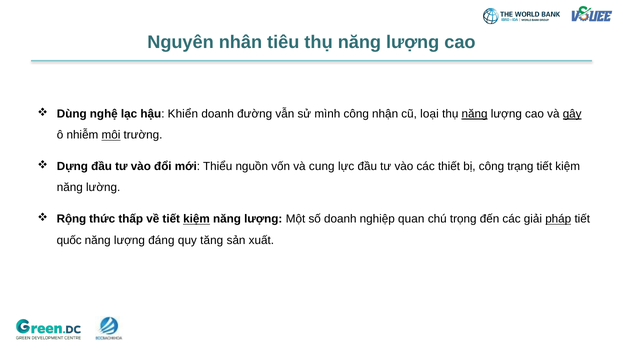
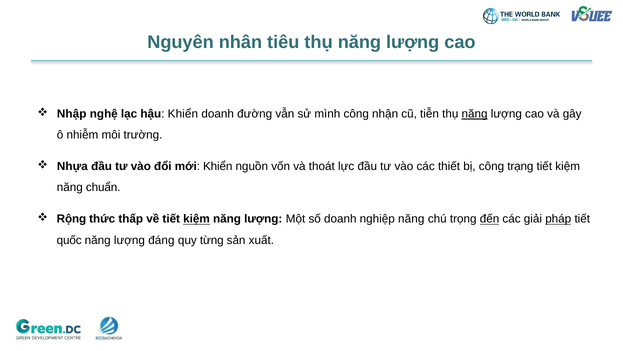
Dùng: Dùng -> Nhập
loại: loại -> tiễn
gây underline: present -> none
môi underline: present -> none
Dựng: Dựng -> Nhựa
mới Thiểu: Thiểu -> Khiển
cung: cung -> thoát
lường: lường -> chuẩn
nghiệp quan: quan -> năng
đến underline: none -> present
tăng: tăng -> từng
